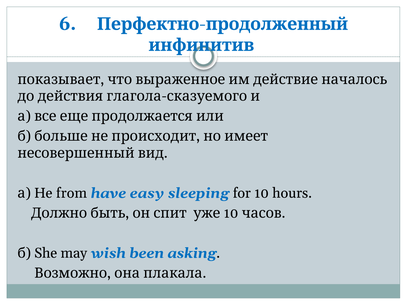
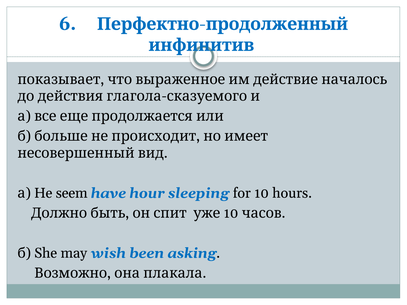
from: from -> seem
easy: easy -> hour
